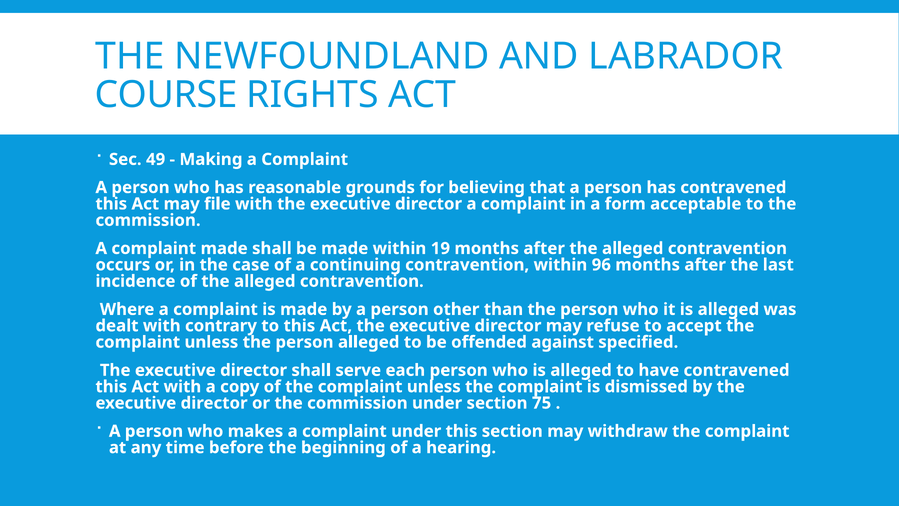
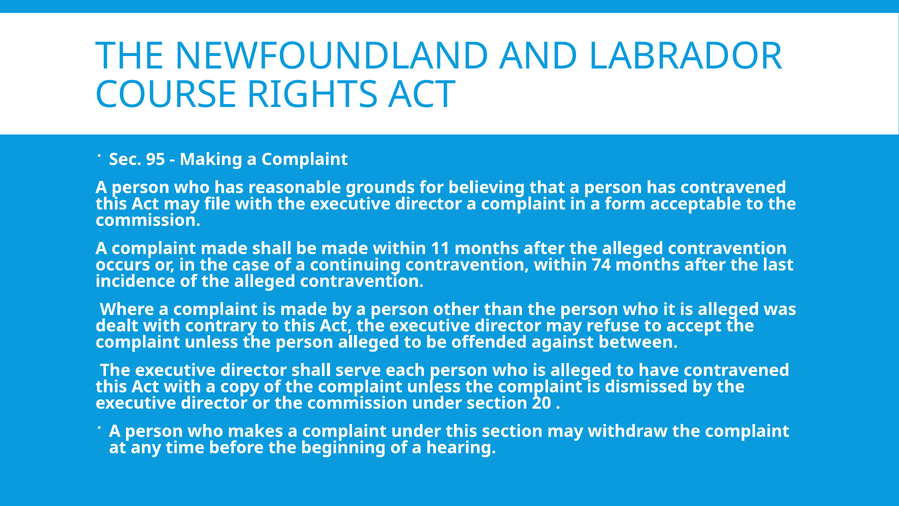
49: 49 -> 95
19: 19 -> 11
96: 96 -> 74
specified: specified -> between
75: 75 -> 20
